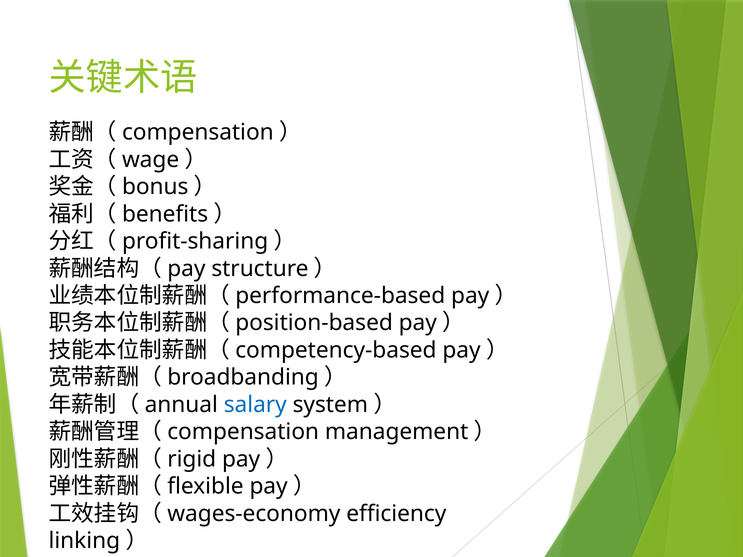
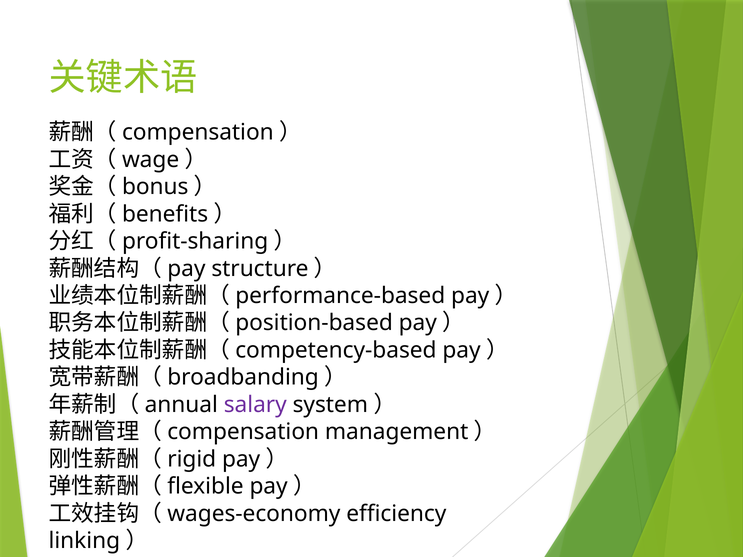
salary colour: blue -> purple
